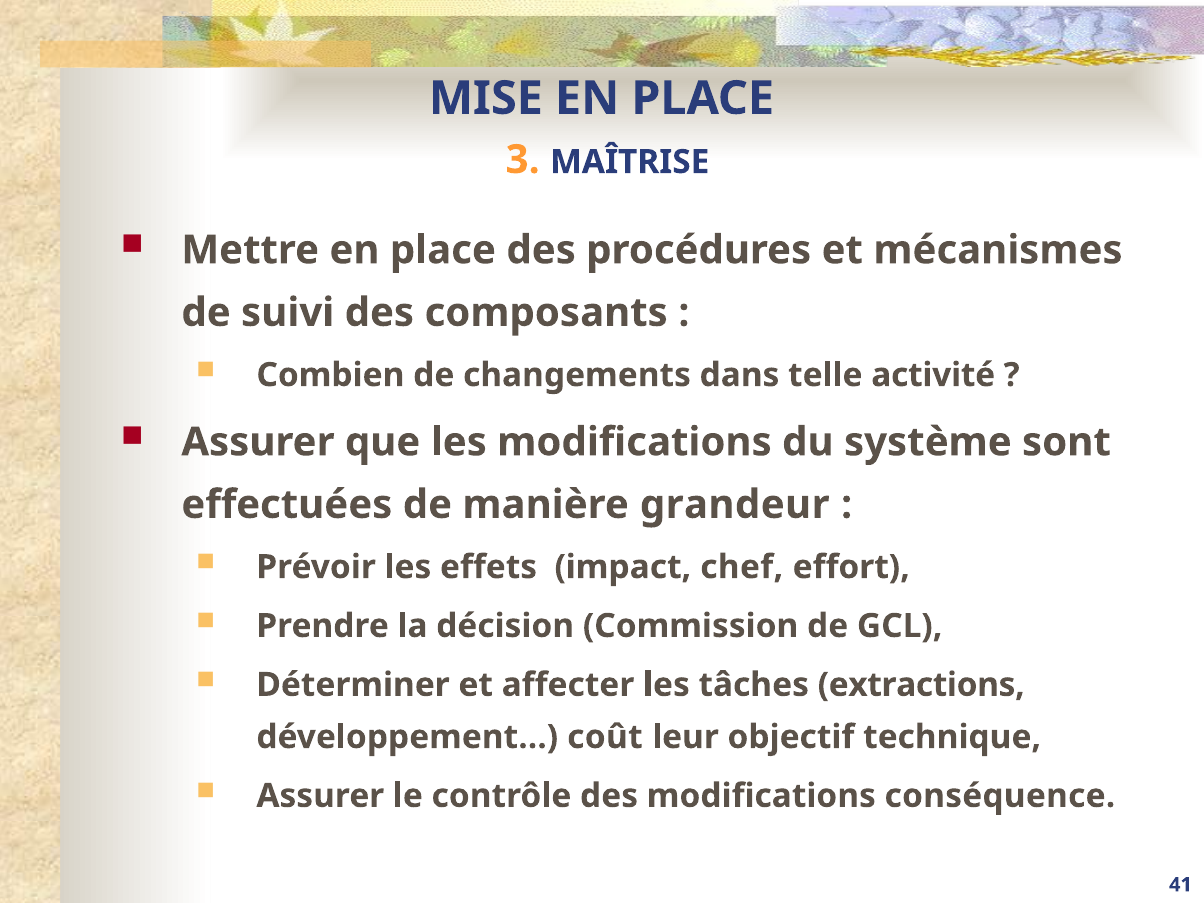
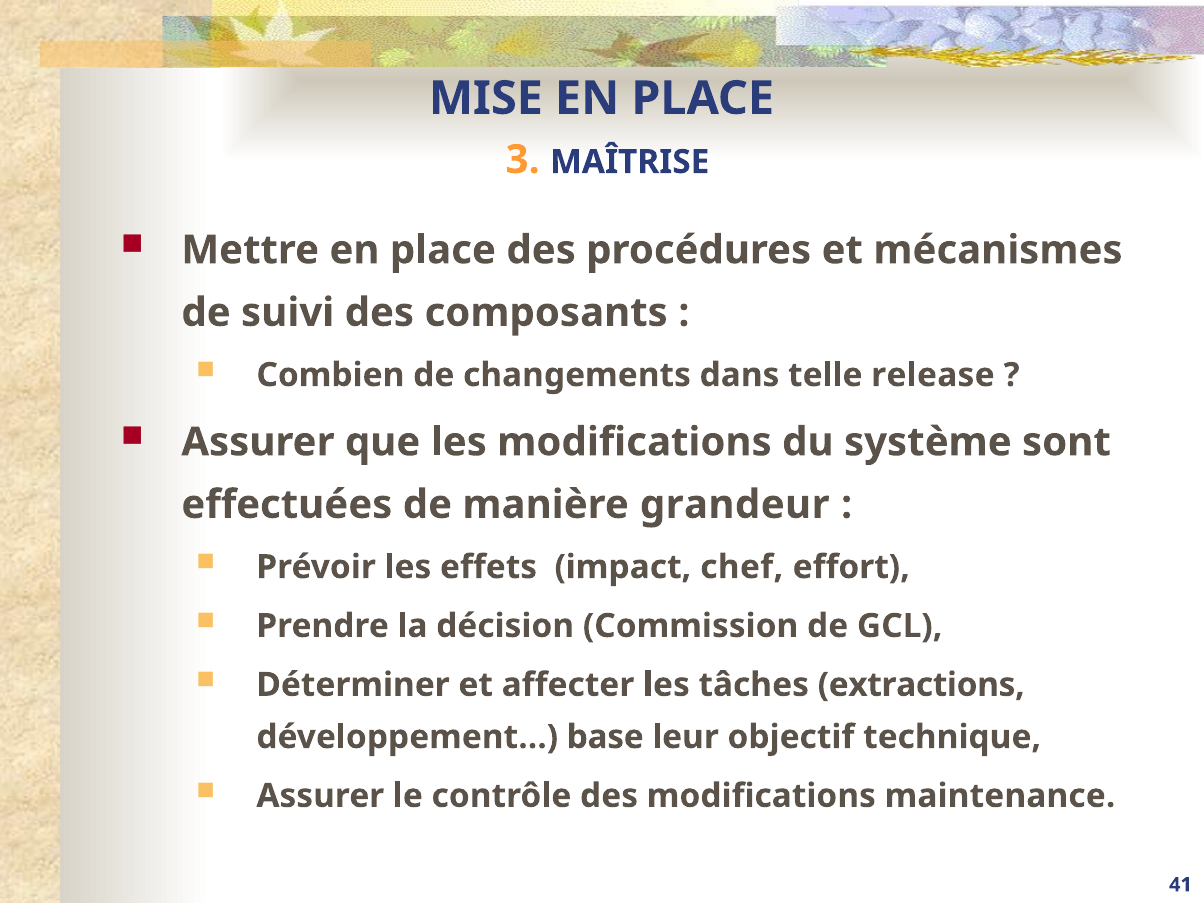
activité: activité -> release
coût: coût -> base
conséquence: conséquence -> maintenance
